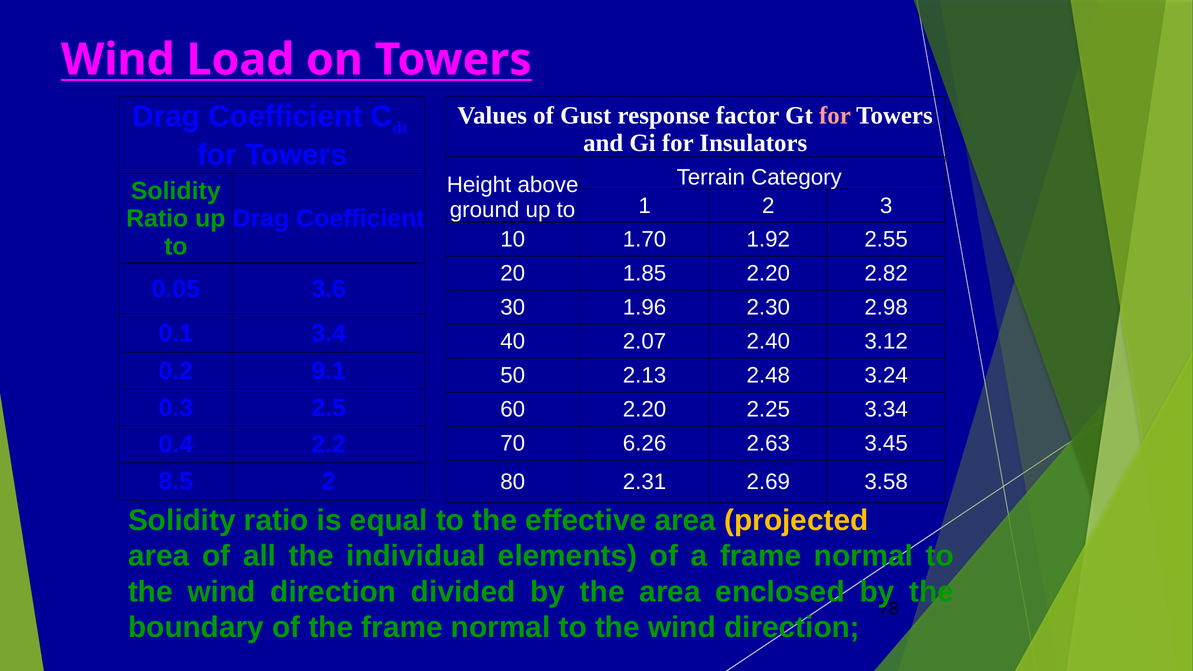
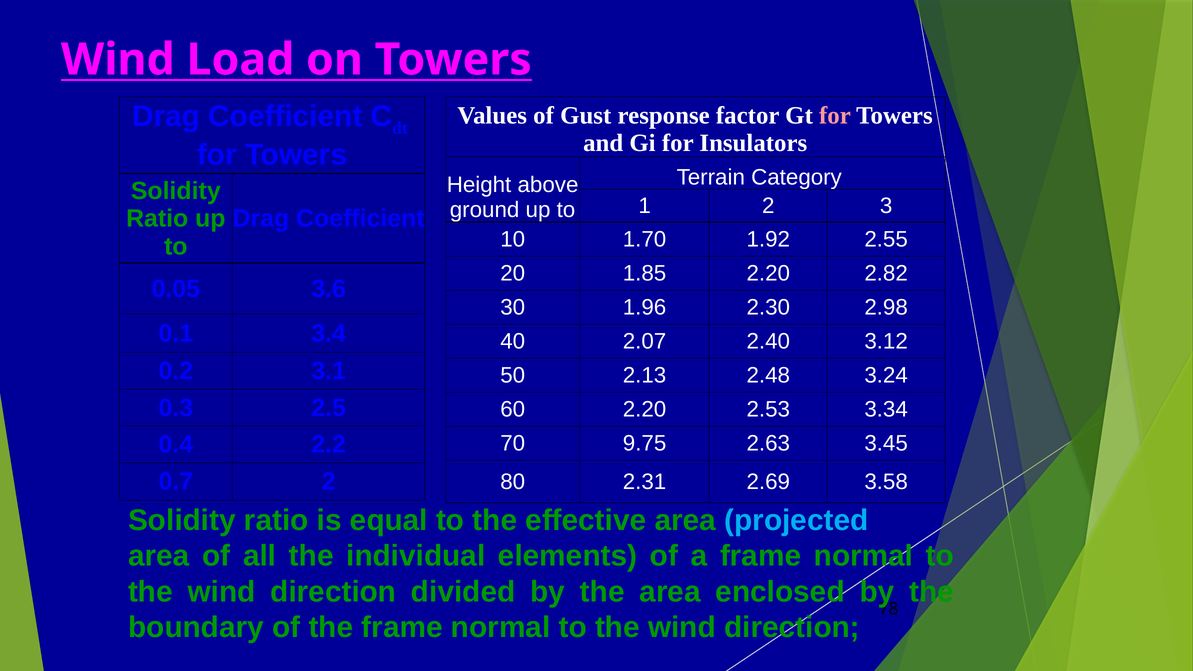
9.1: 9.1 -> 3.1
2.25: 2.25 -> 2.53
6.26: 6.26 -> 9.75
8.5: 8.5 -> 0.7
projected colour: yellow -> light blue
